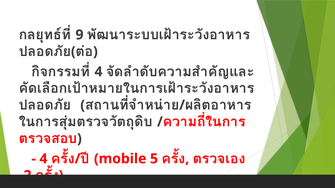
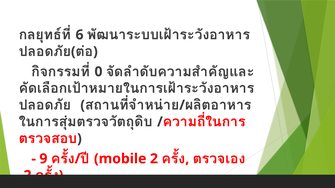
9: 9 -> 6
4 at (98, 72): 4 -> 0
4 at (43, 159): 4 -> 9
mobile 5: 5 -> 2
